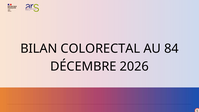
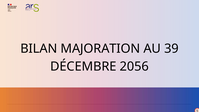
COLORECTAL: COLORECTAL -> MAJORATION
84: 84 -> 39
2026: 2026 -> 2056
